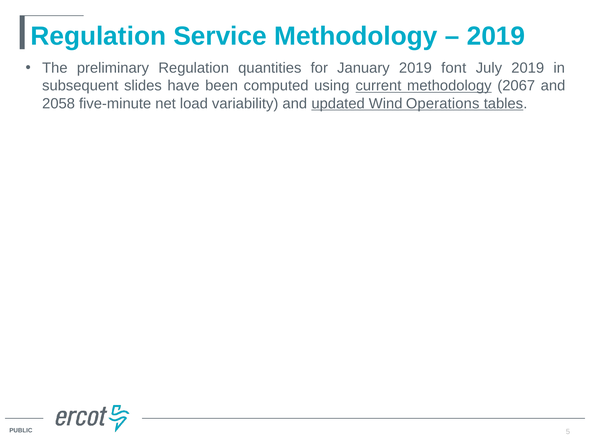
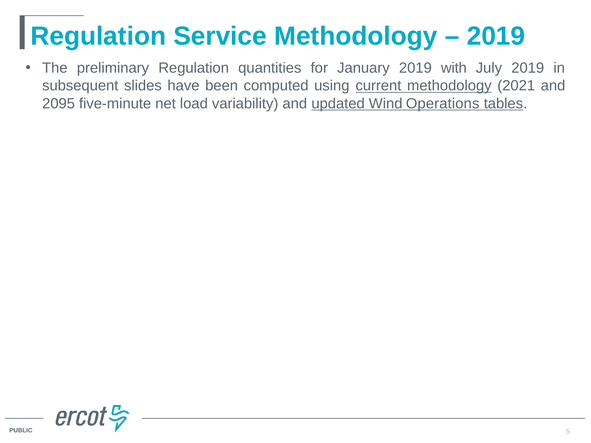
font: font -> with
2067: 2067 -> 2021
2058: 2058 -> 2095
